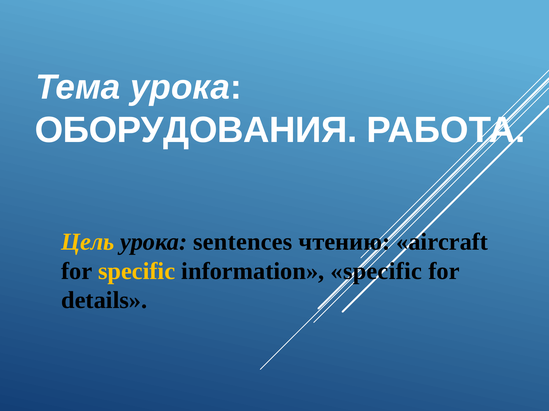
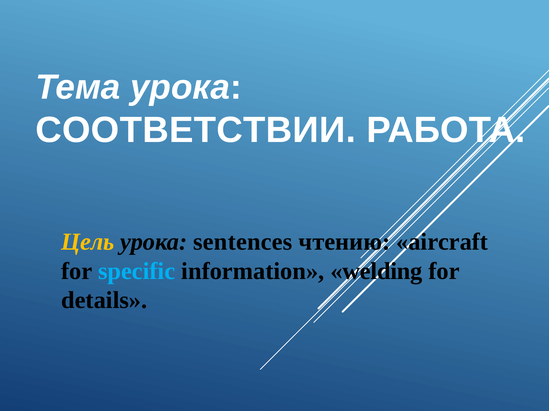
ОБОРУДОВАНИЯ: ОБОРУДОВАНИЯ -> СООТВЕТСТВИИ
specific at (137, 271) colour: yellow -> light blue
information specific: specific -> welding
